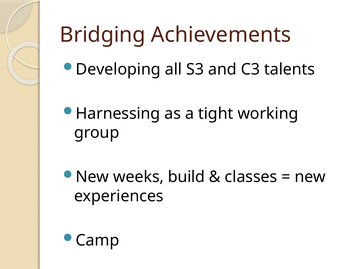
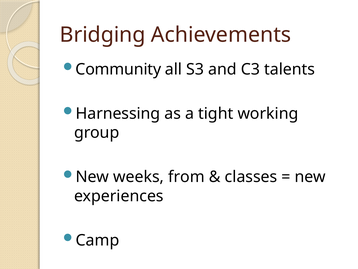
Developing: Developing -> Community
build: build -> from
